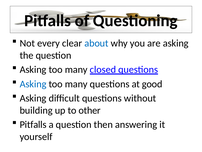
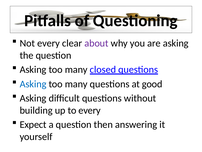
about colour: blue -> purple
to other: other -> every
Pitfalls at (33, 124): Pitfalls -> Expect
